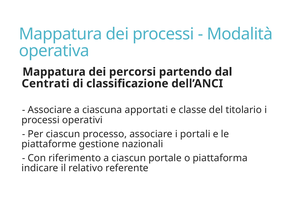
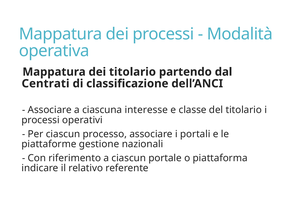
dei percorsi: percorsi -> titolario
apportati: apportati -> interesse
